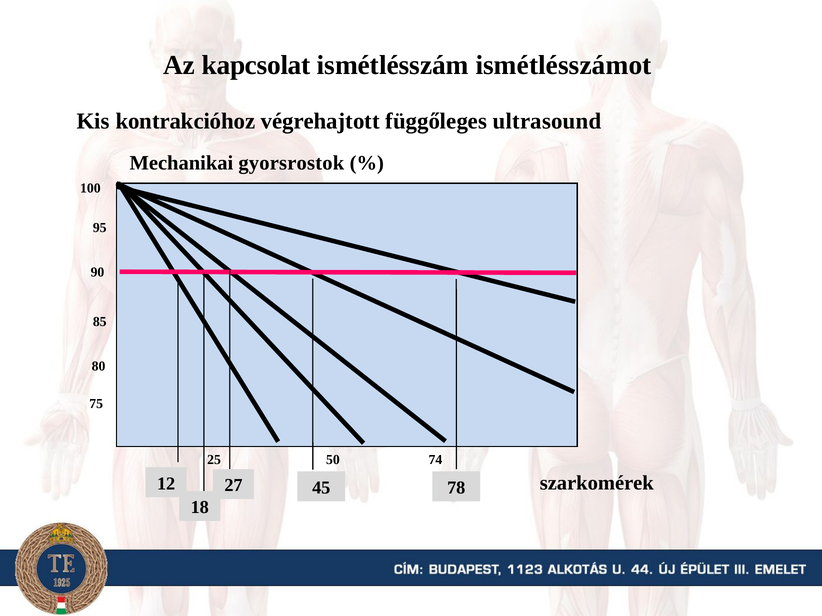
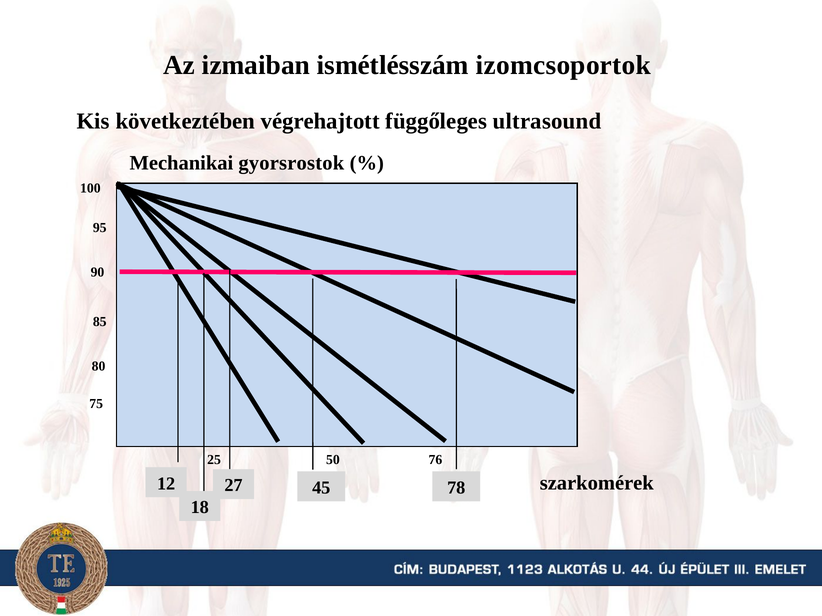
kapcsolat: kapcsolat -> izmaiban
ismétlésszámot: ismétlésszámot -> izomcsoportok
kontrakcióhoz: kontrakcióhoz -> következtében
74: 74 -> 76
